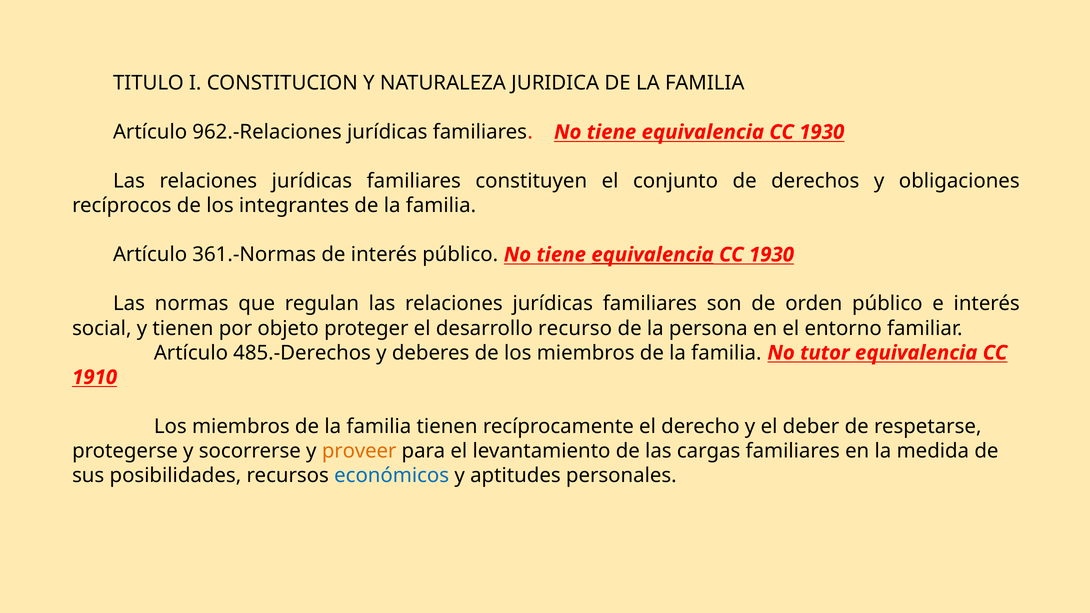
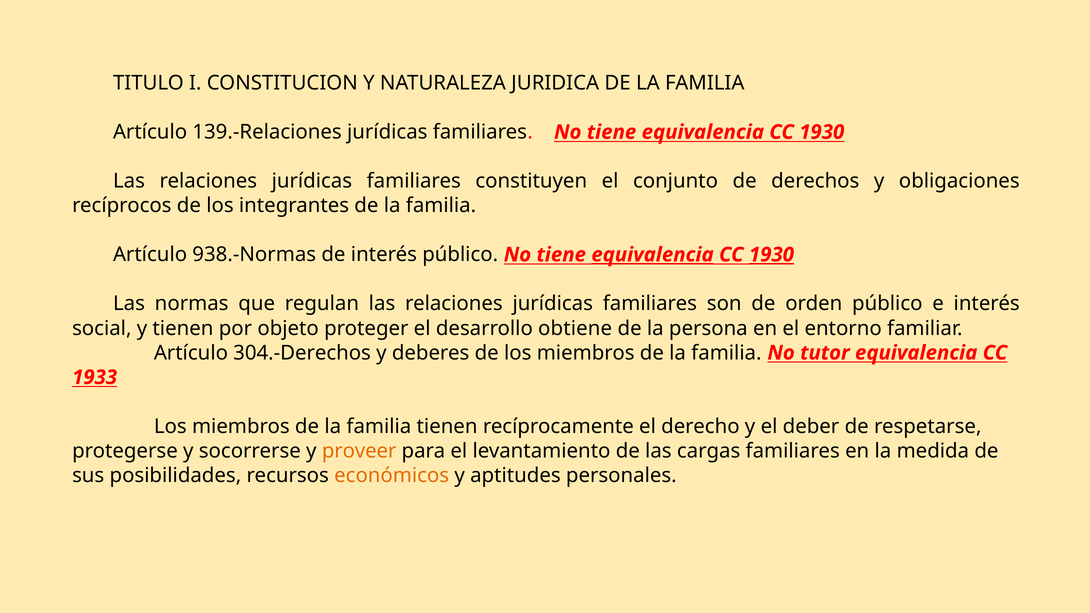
962.-Relaciones: 962.-Relaciones -> 139.-Relaciones
361.-Normas: 361.-Normas -> 938.-Normas
1930 at (771, 255) underline: none -> present
recurso: recurso -> obtiene
485.-Derechos: 485.-Derechos -> 304.-Derechos
1910: 1910 -> 1933
económicos colour: blue -> orange
